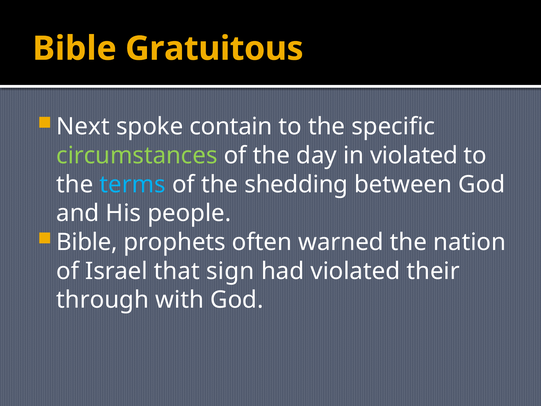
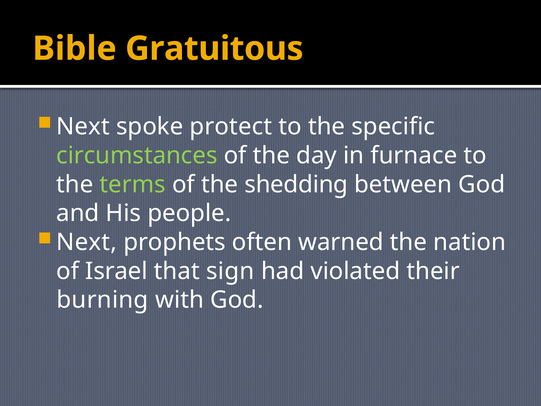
contain: contain -> protect
in violated: violated -> furnace
terms colour: light blue -> light green
Bible at (87, 242): Bible -> Next
through: through -> burning
